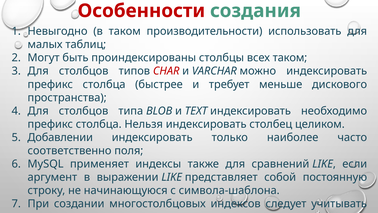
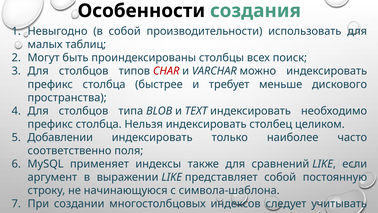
Особенности colour: red -> black
в таком: таком -> собой
всех таком: таком -> поиск
